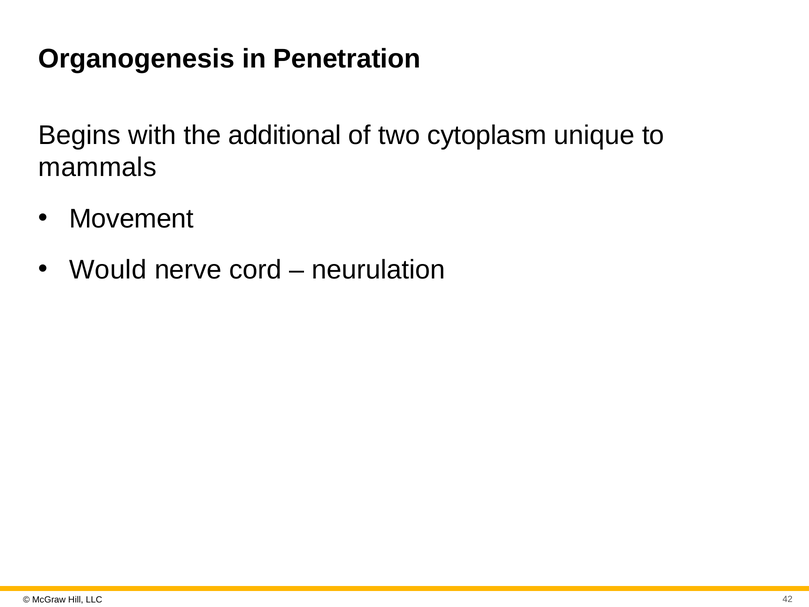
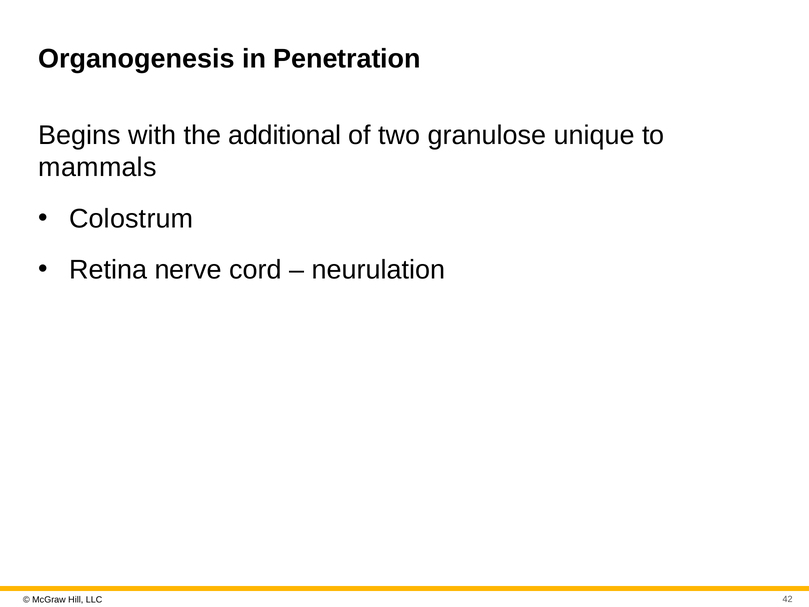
cytoplasm: cytoplasm -> granulose
Movement: Movement -> Colostrum
Would: Would -> Retina
